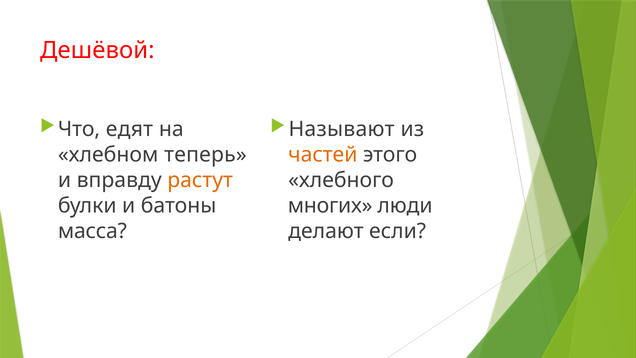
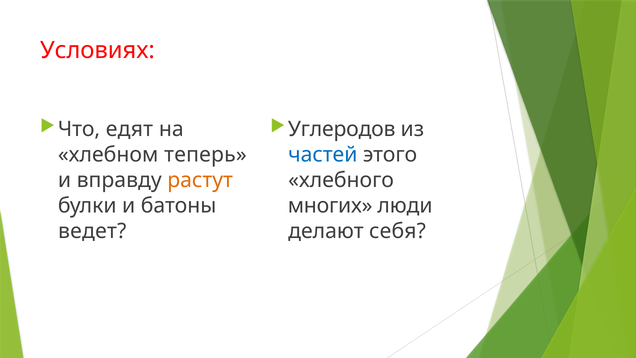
Дешёвой: Дешёвой -> Условиях
Называют: Называют -> Углеродов
частей colour: orange -> blue
масса: масса -> ведет
если: если -> себя
